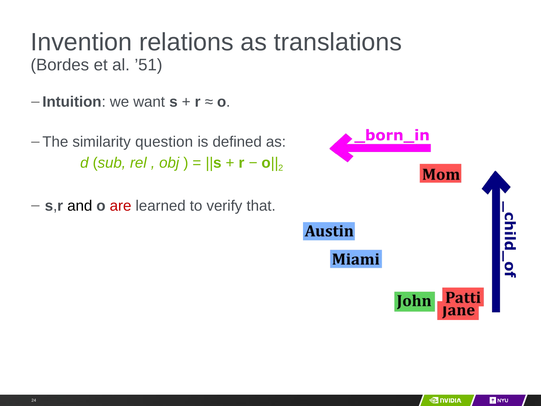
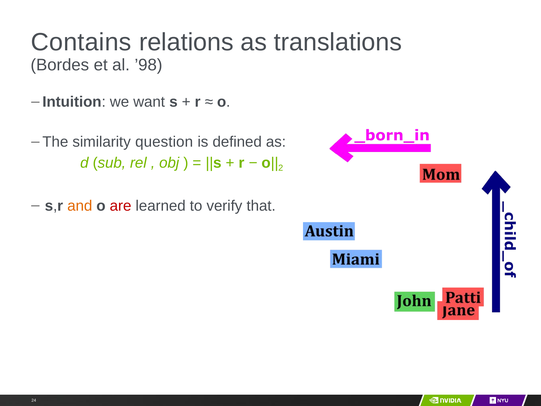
Invention: Invention -> Contains
’51: ’51 -> ’98
and colour: black -> orange
